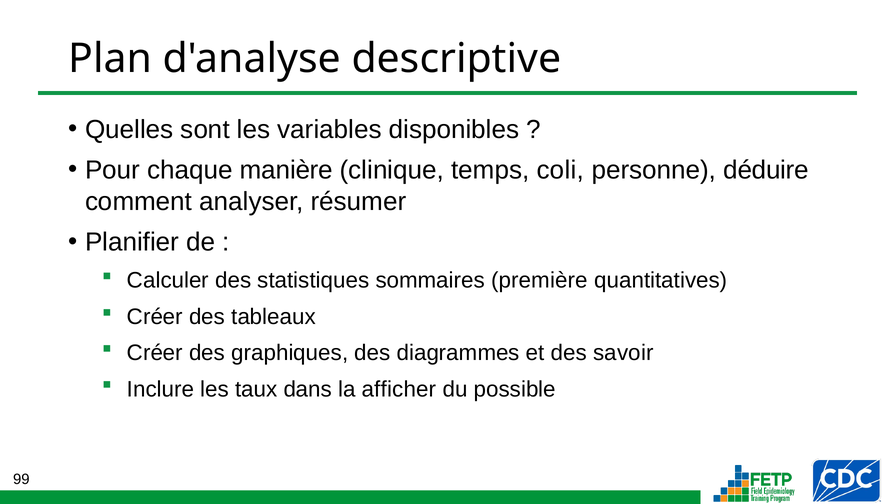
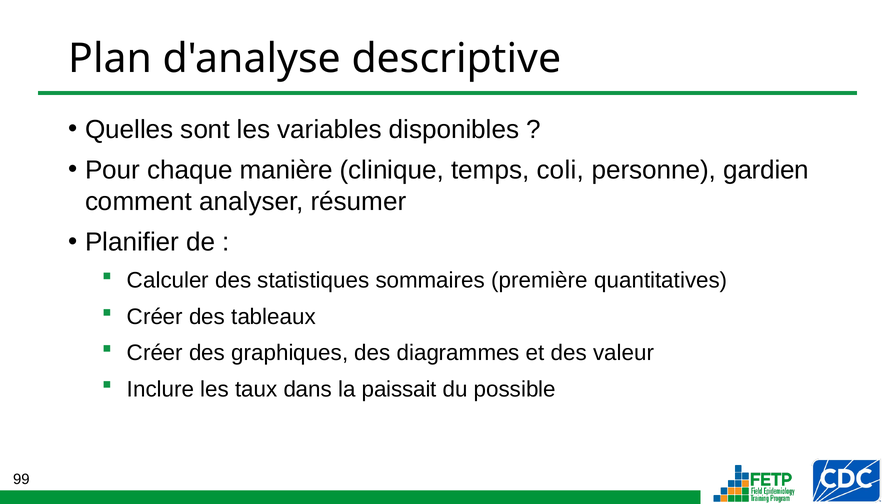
déduire: déduire -> gardien
savoir: savoir -> valeur
afficher: afficher -> paissait
